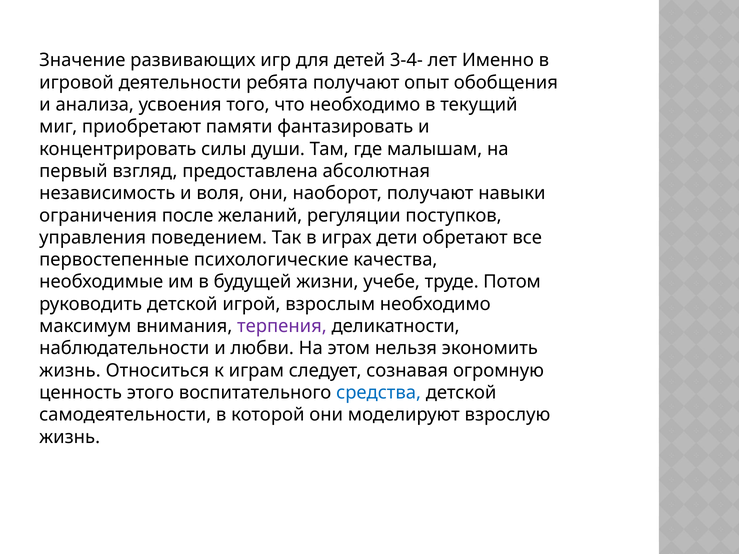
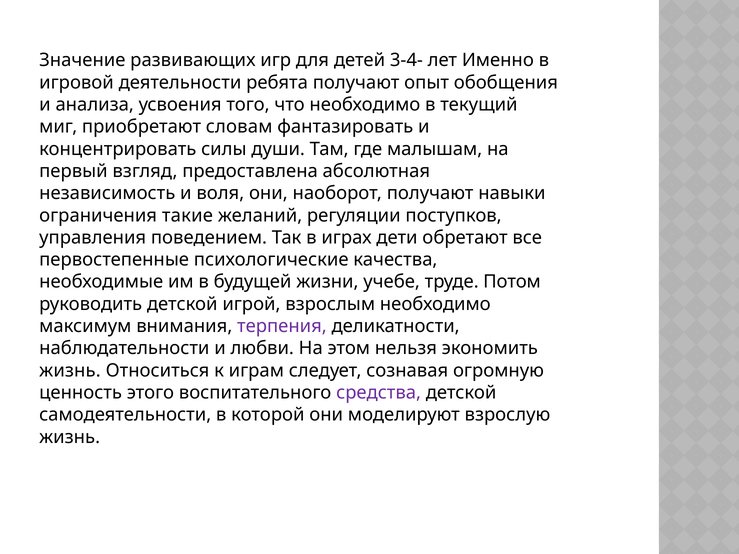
памяти: памяти -> словам
после: после -> такие
средства colour: blue -> purple
